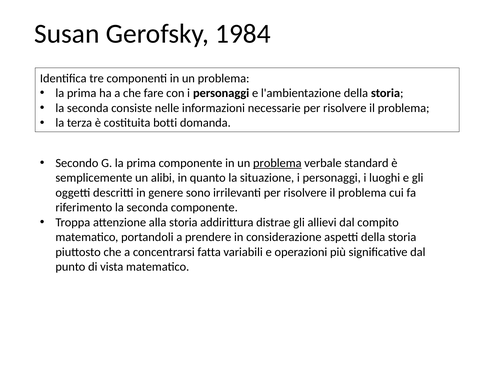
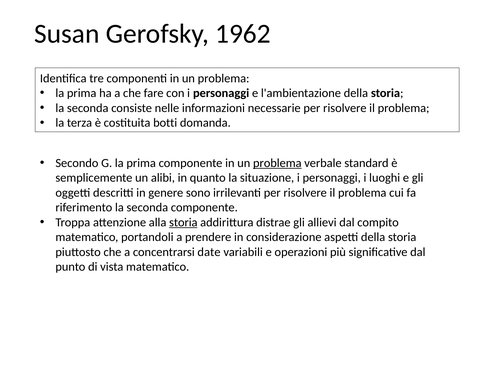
1984: 1984 -> 1962
storia at (183, 223) underline: none -> present
fatta: fatta -> date
